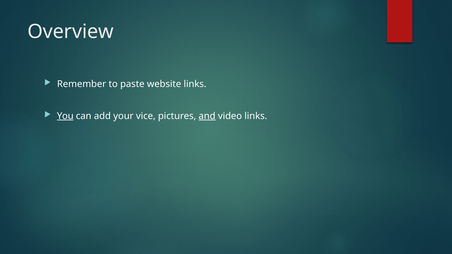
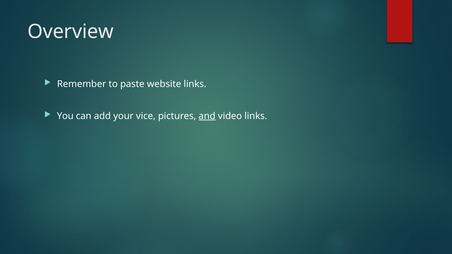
You underline: present -> none
